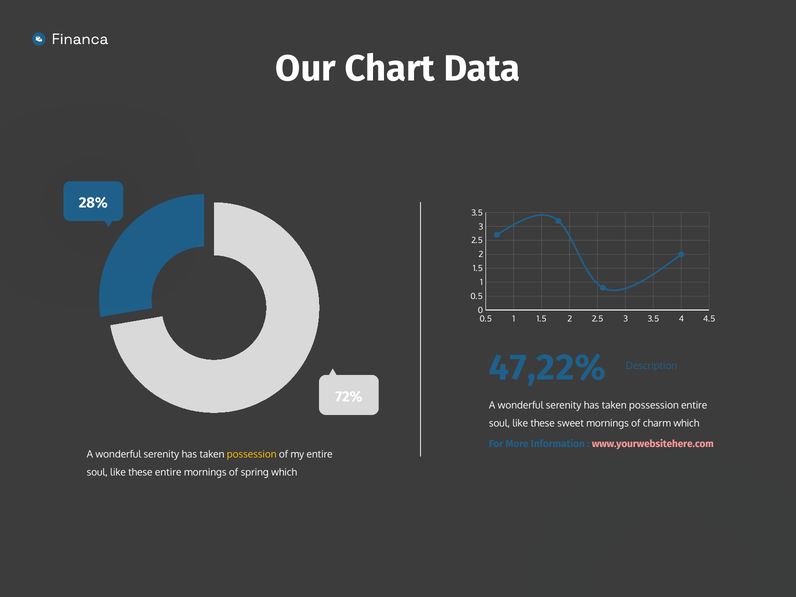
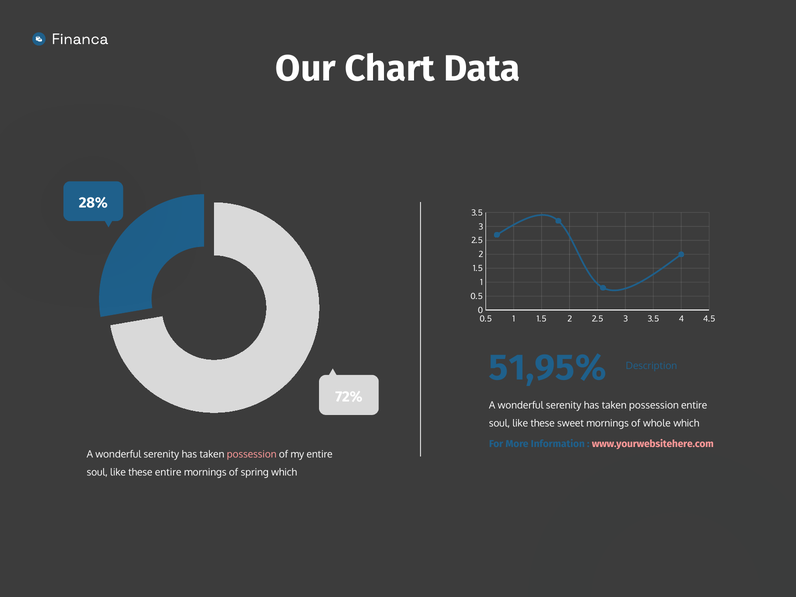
47,22%: 47,22% -> 51,95%
charm: charm -> whole
possession at (252, 454) colour: yellow -> pink
